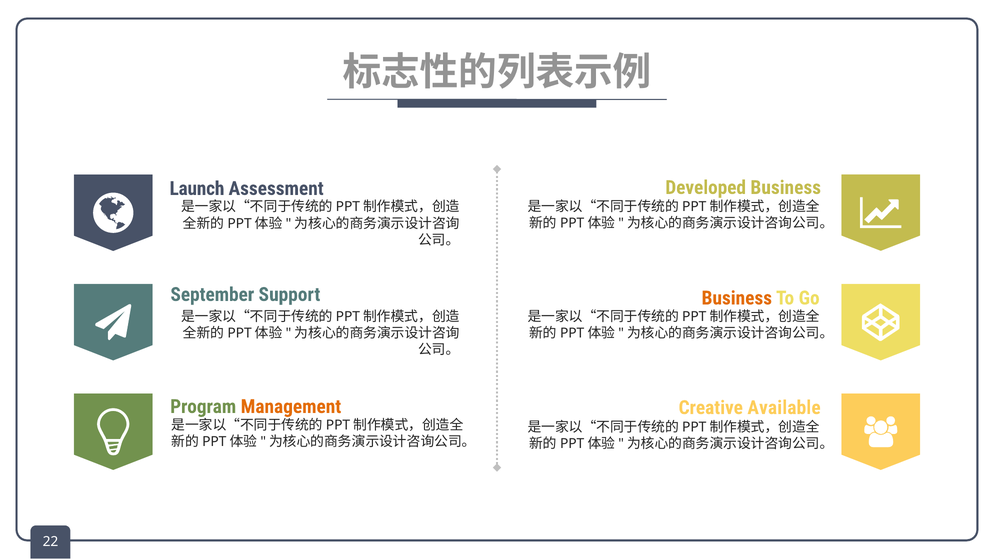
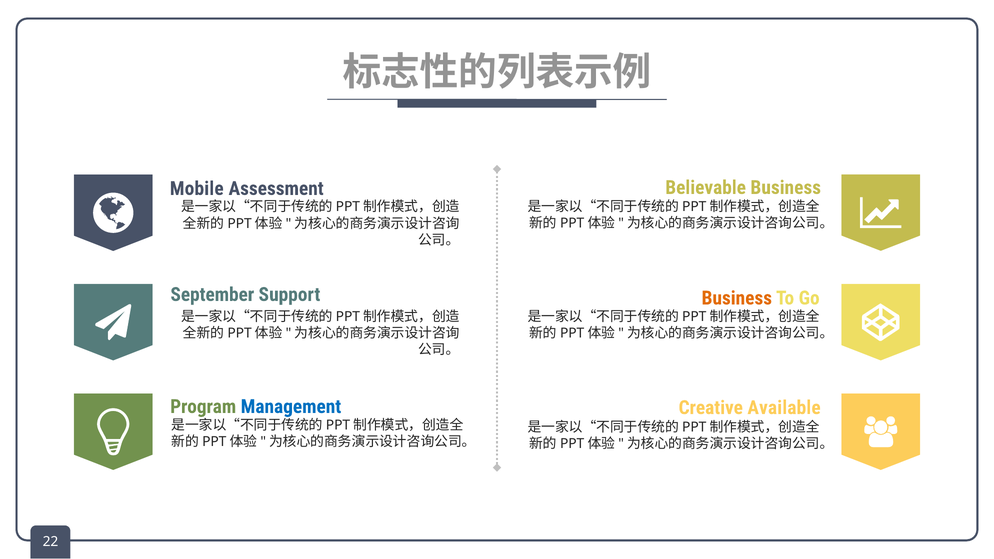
Developed: Developed -> Believable
Launch: Launch -> Mobile
Management colour: orange -> blue
